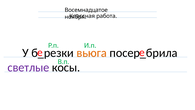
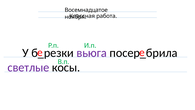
вьюга colour: orange -> purple
